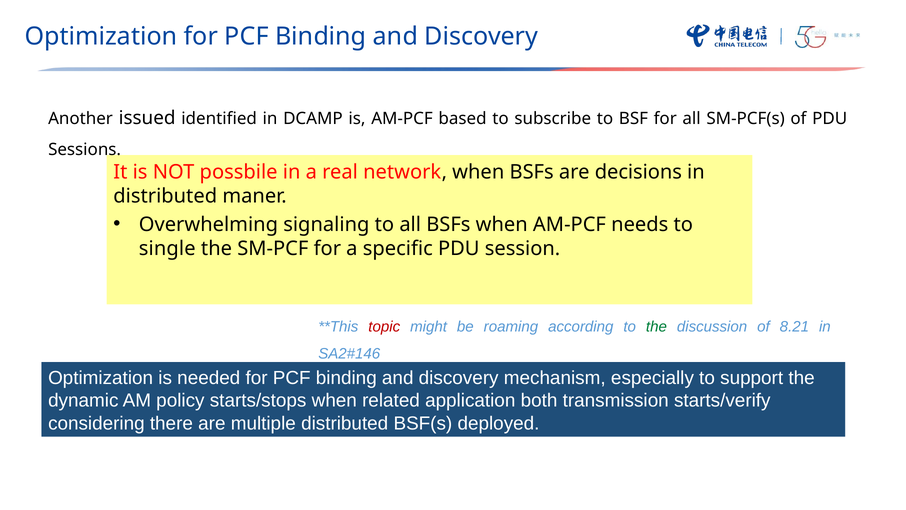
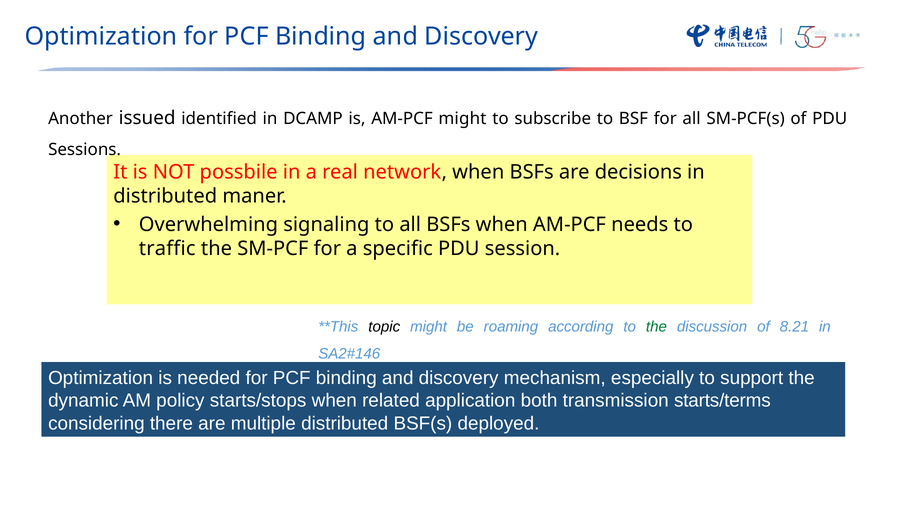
AM-PCF based: based -> might
single: single -> traffic
topic colour: red -> black
starts/verify: starts/verify -> starts/terms
